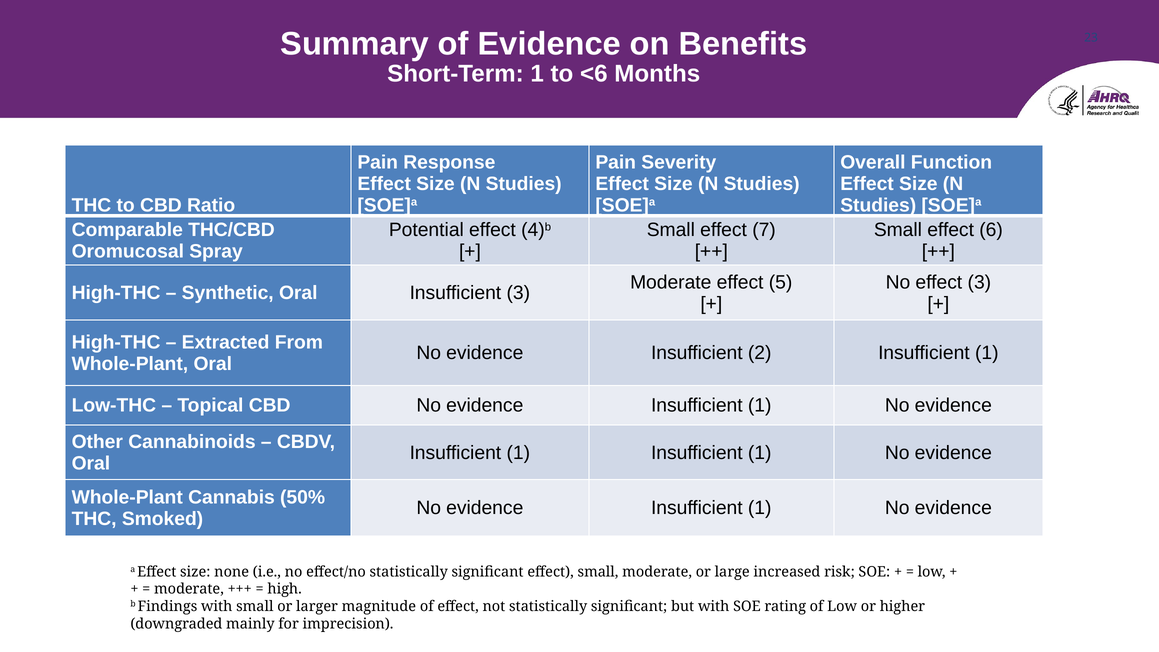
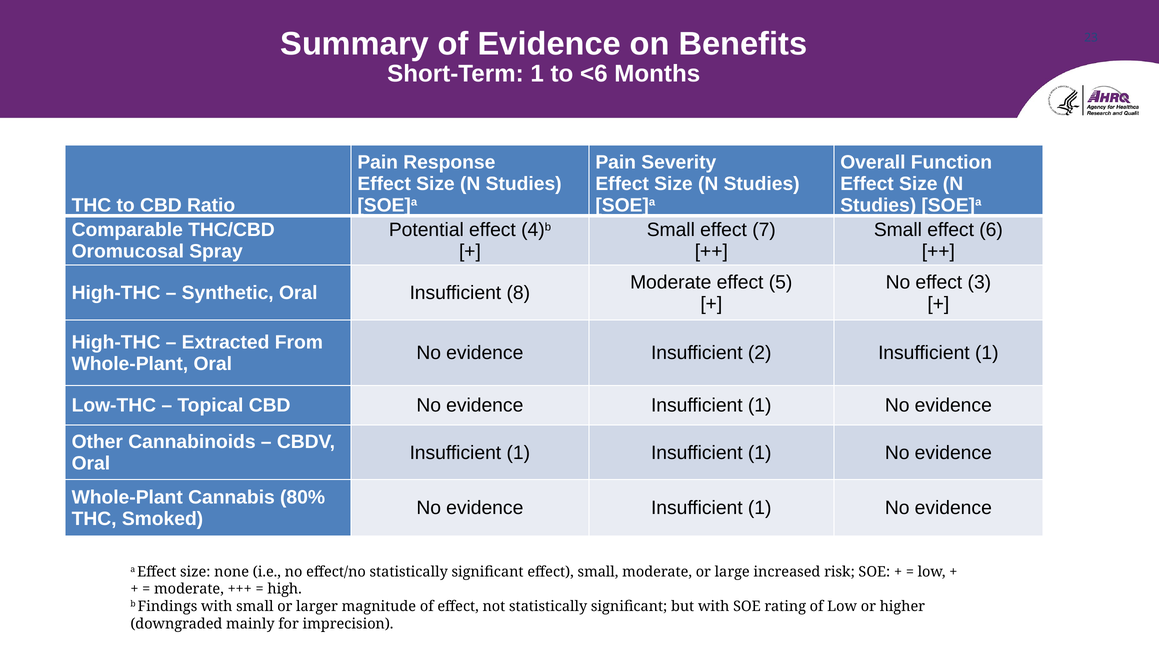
Insufficient 3: 3 -> 8
50%: 50% -> 80%
